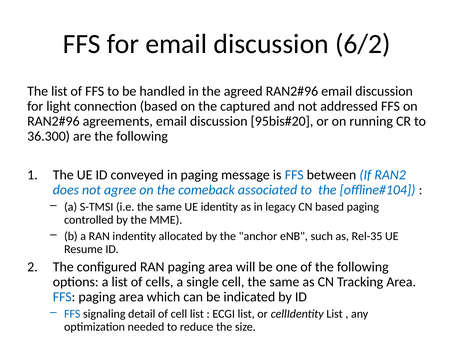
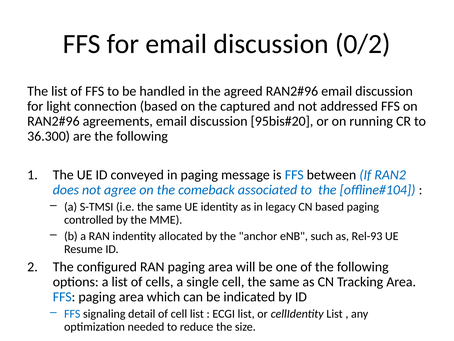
6/2: 6/2 -> 0/2
Rel-35: Rel-35 -> Rel-93
